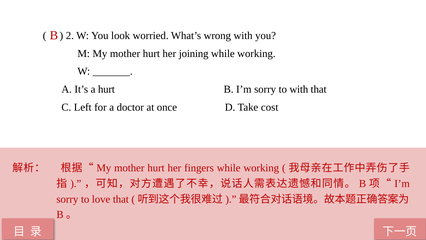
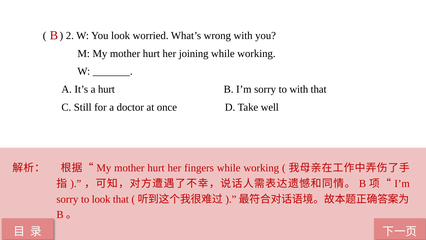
Left: Left -> Still
cost: cost -> well
to love: love -> look
